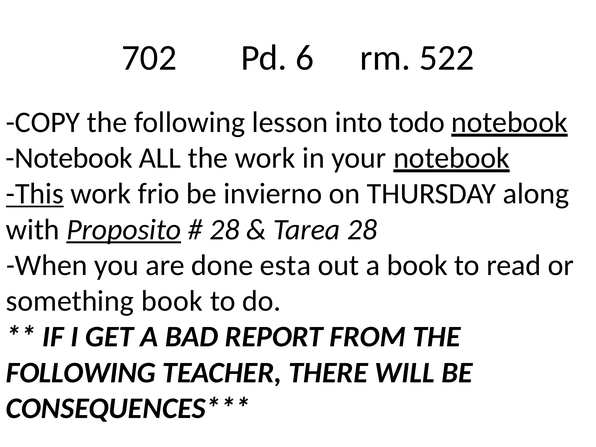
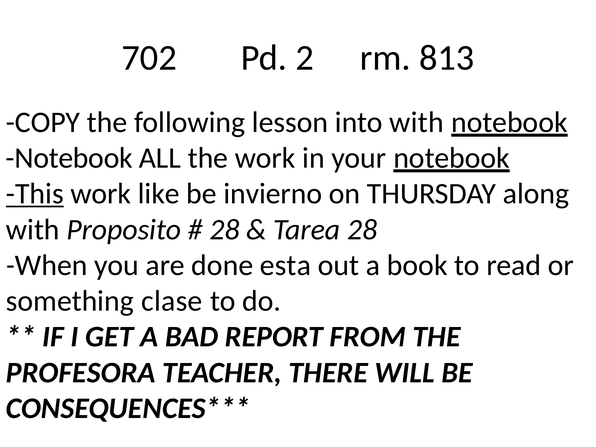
6: 6 -> 2
522: 522 -> 813
into todo: todo -> with
frio: frio -> like
Proposito underline: present -> none
something book: book -> clase
FOLLOWING at (81, 373): FOLLOWING -> PROFESORA
